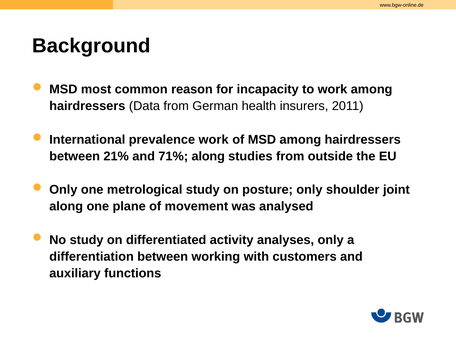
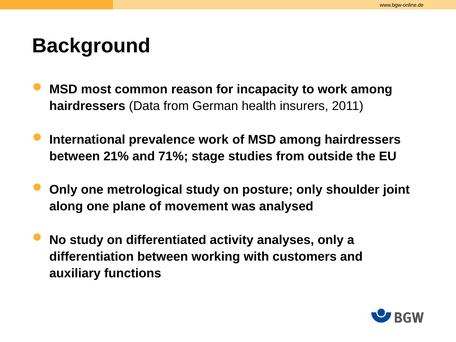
71% along: along -> stage
